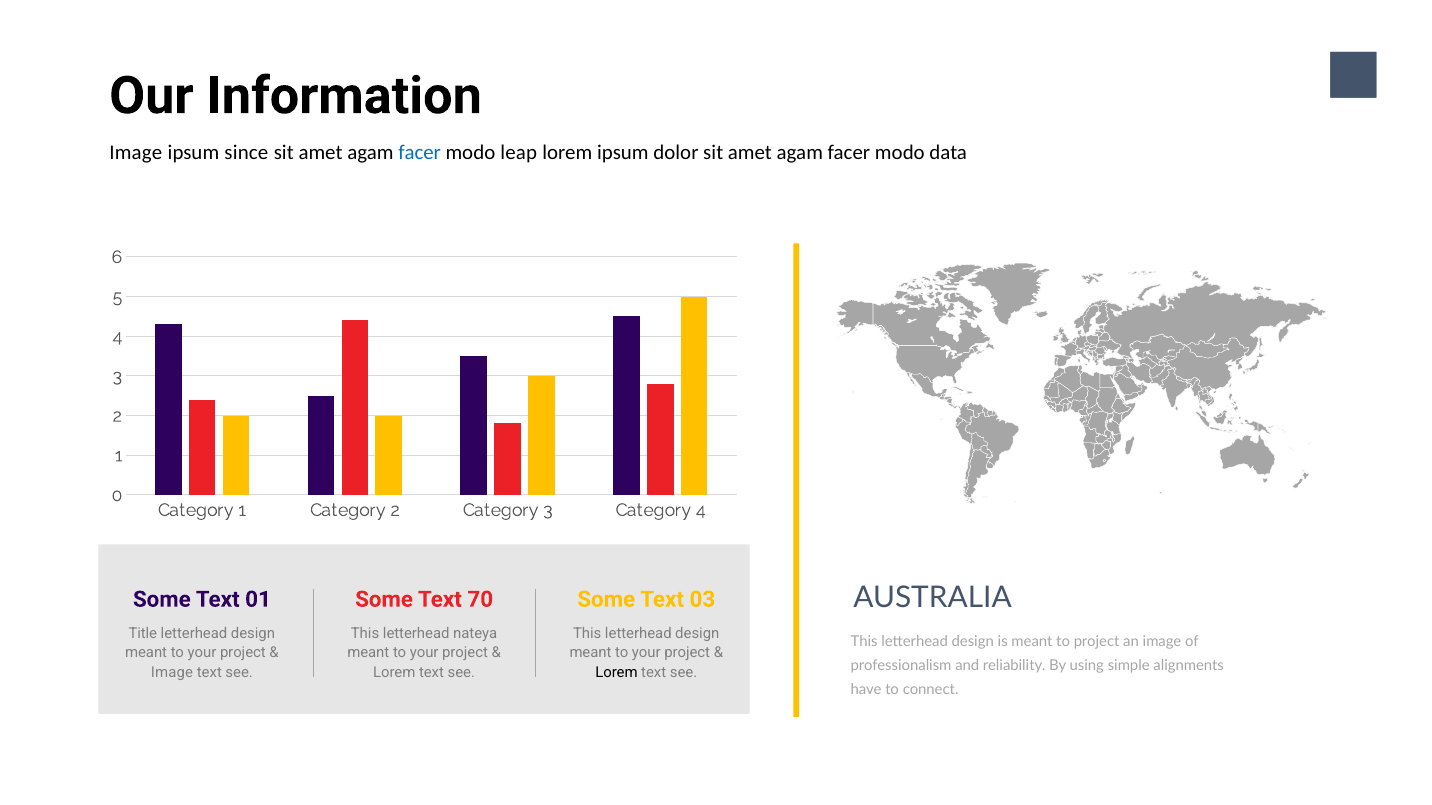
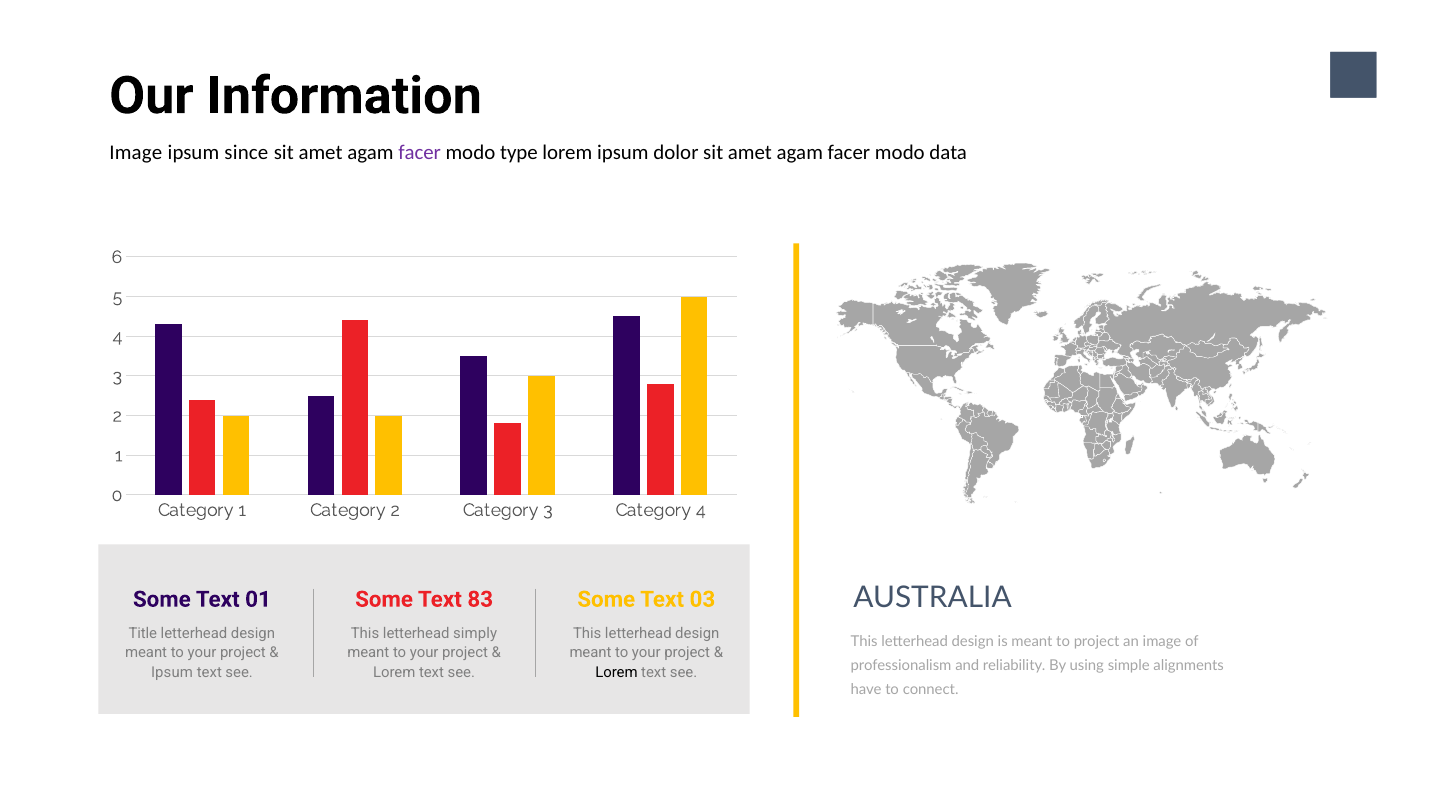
facer at (420, 153) colour: blue -> purple
leap: leap -> type
70: 70 -> 83
nateya: nateya -> simply
Image at (172, 673): Image -> Ipsum
